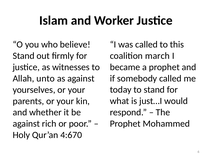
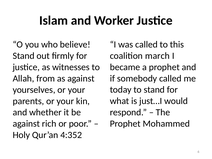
unto: unto -> from
4:670: 4:670 -> 4:352
